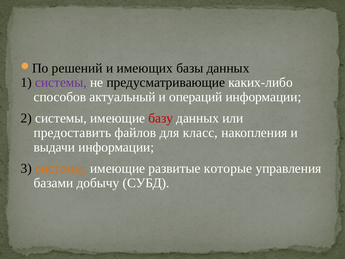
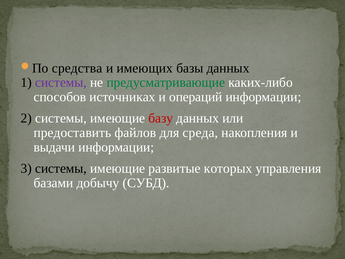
решений: решений -> средства
предусматривающие colour: black -> green
актуальный: актуальный -> источниках
класс: класс -> среда
системы at (61, 168) colour: orange -> black
которые: которые -> которых
